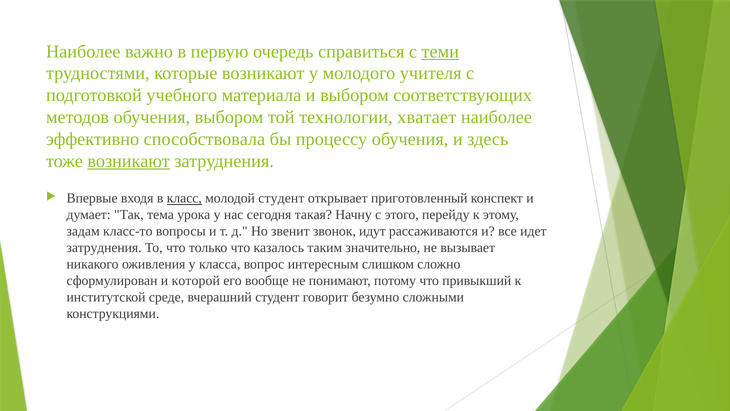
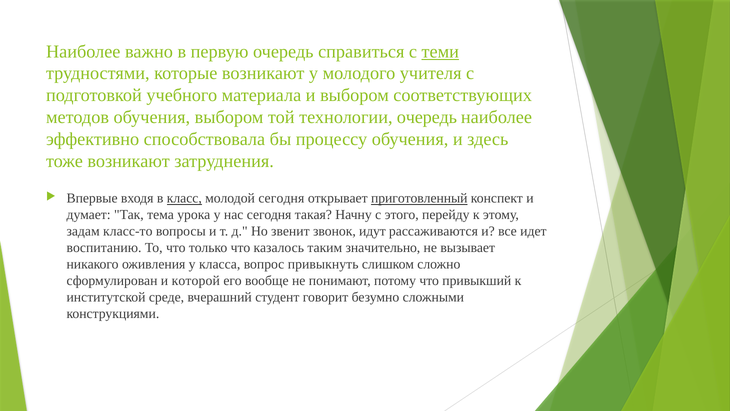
технологии хватает: хватает -> очередь
возникают at (129, 161) underline: present -> none
молодой студент: студент -> сегодня
приготовленный underline: none -> present
затруднения at (104, 248): затруднения -> воспитанию
интересным: интересным -> привыкнуть
